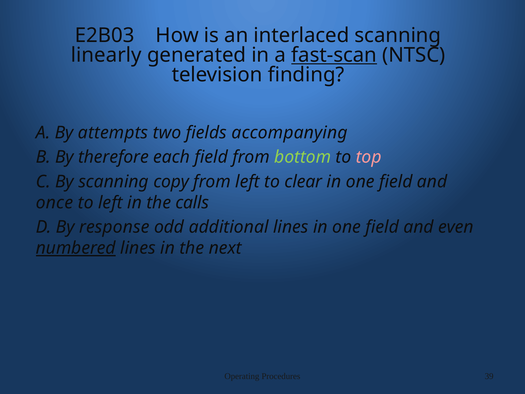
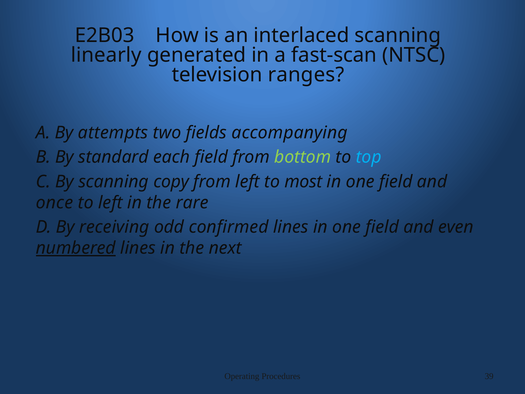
fast-scan underline: present -> none
finding: finding -> ranges
therefore: therefore -> standard
top colour: pink -> light blue
clear: clear -> most
calls: calls -> rare
response: response -> receiving
additional: additional -> confirmed
